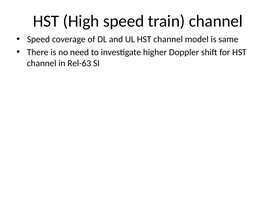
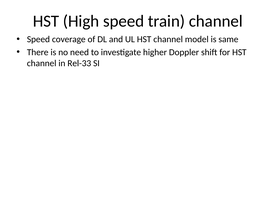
Rel-63: Rel-63 -> Rel-33
